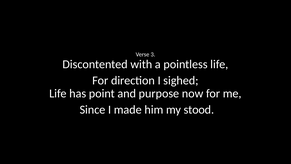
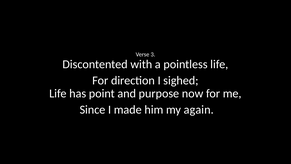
stood: stood -> again
